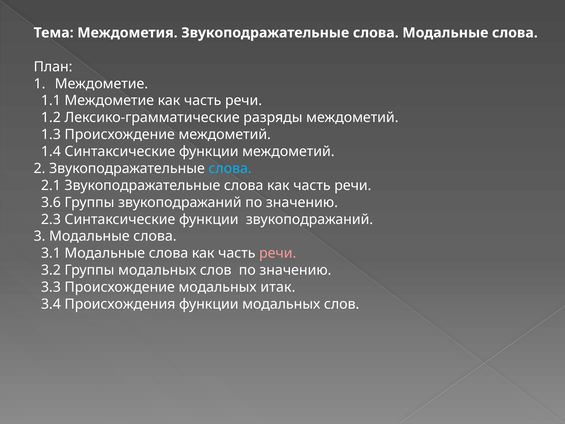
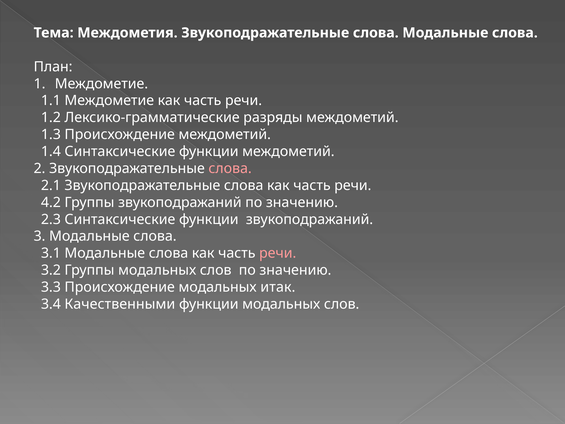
слова at (230, 168) colour: light blue -> pink
3.6: 3.6 -> 4.2
Происхождения: Происхождения -> Качественными
